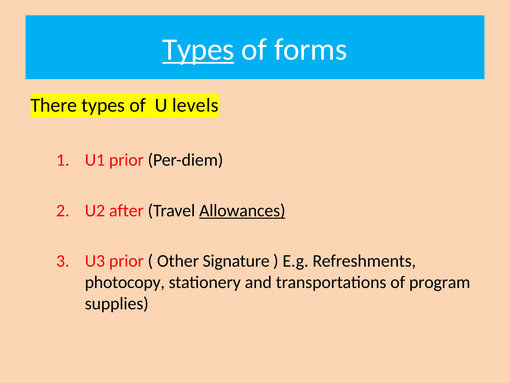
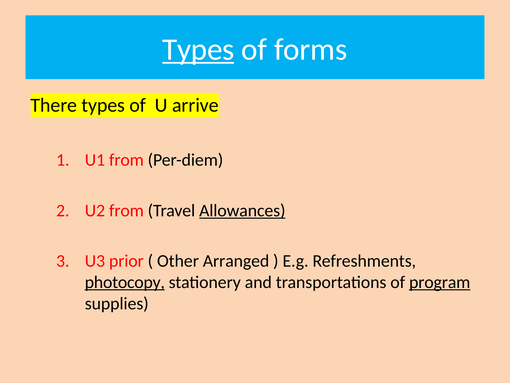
levels: levels -> arrive
U1 prior: prior -> from
U2 after: after -> from
Signature: Signature -> Arranged
photocopy underline: none -> present
program underline: none -> present
